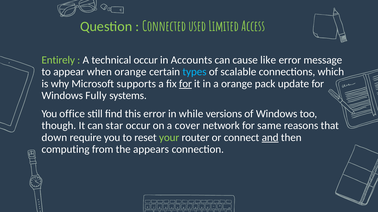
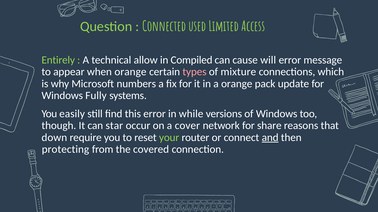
technical occur: occur -> allow
Accounts: Accounts -> Compiled
like: like -> will
types colour: light blue -> pink
scalable: scalable -> mixture
supports: supports -> numbers
for at (185, 84) underline: present -> none
office: office -> easily
same: same -> share
computing: computing -> protecting
appears: appears -> covered
